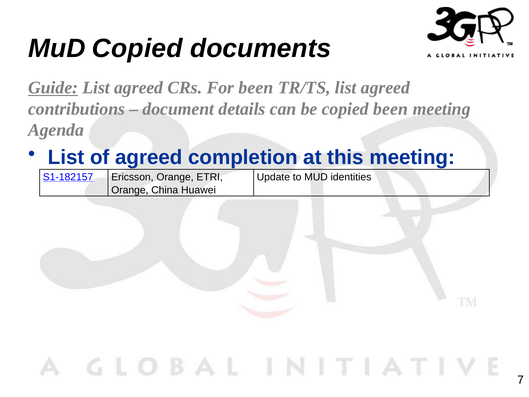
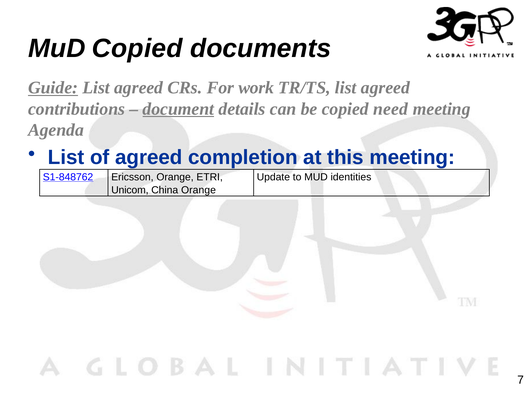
For been: been -> work
document underline: none -> present
copied been: been -> need
S1-182157: S1-182157 -> S1-848762
Orange at (130, 190): Orange -> Unicom
China Huawei: Huawei -> Orange
